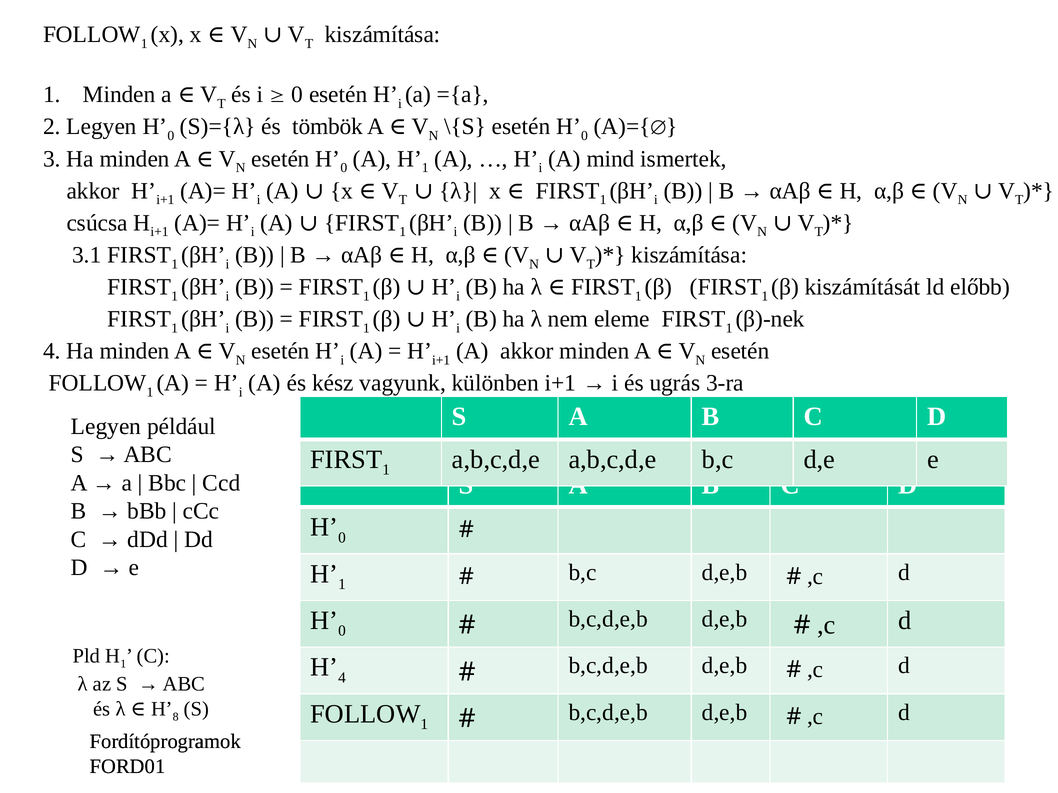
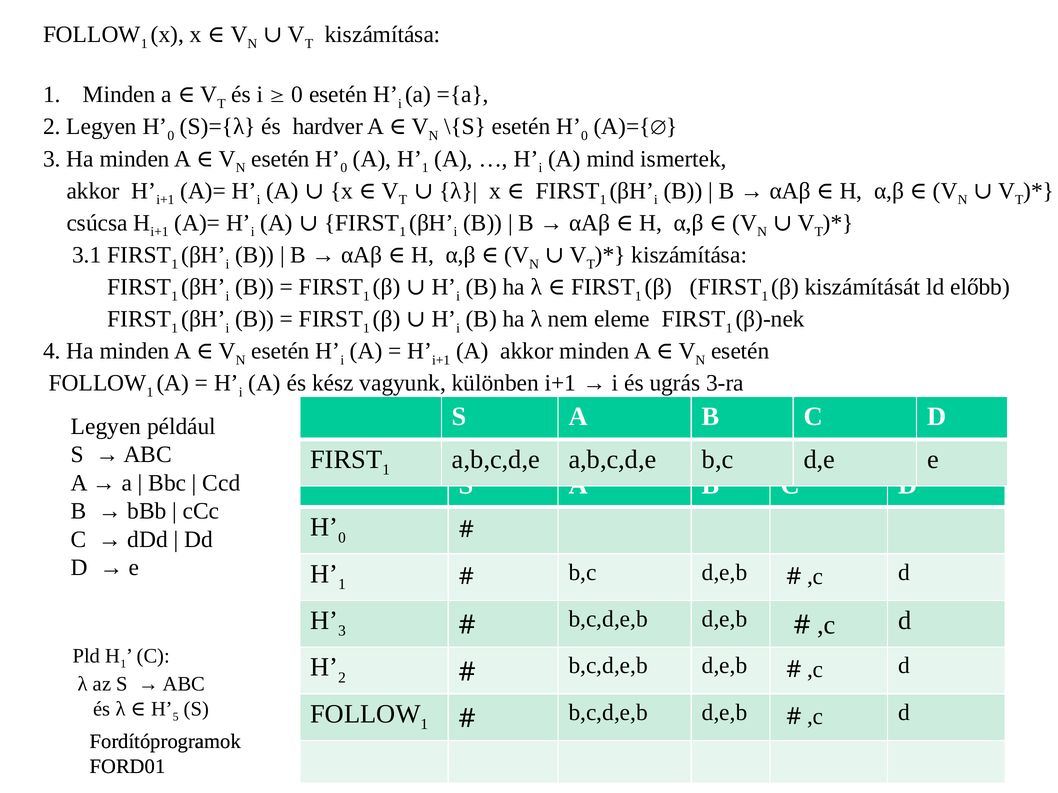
tömbök: tömbök -> hardver
0 at (342, 631): 0 -> 3
H 4: 4 -> 2
8: 8 -> 5
